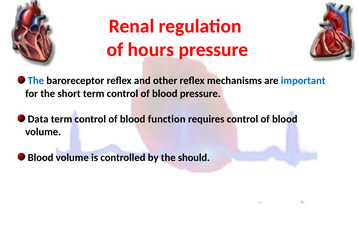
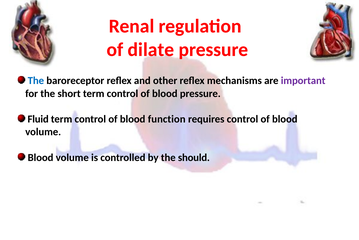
hours: hours -> dilate
important colour: blue -> purple
Data: Data -> Fluid
